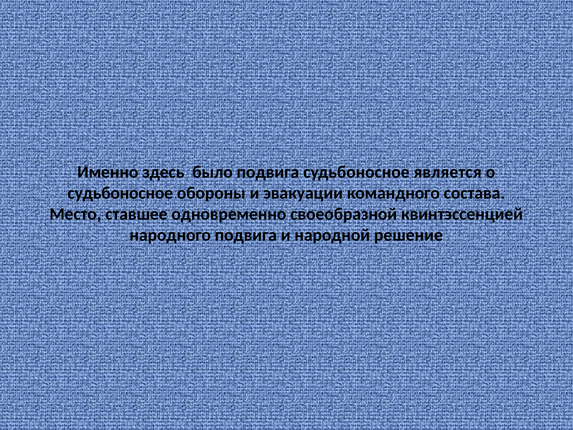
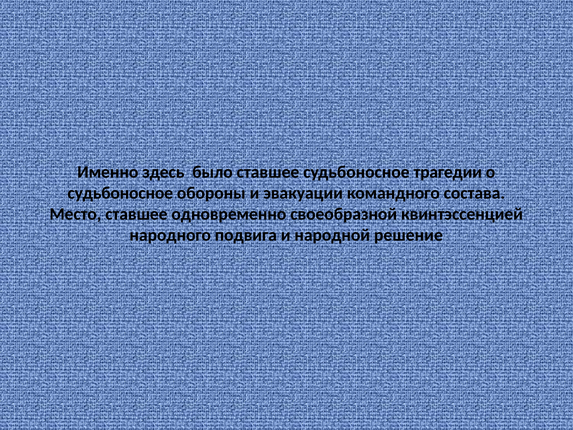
было подвига: подвига -> ставшее
является: является -> трагедии
